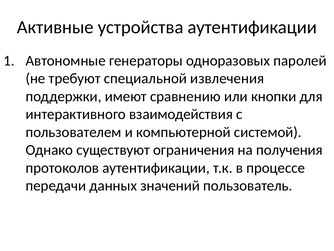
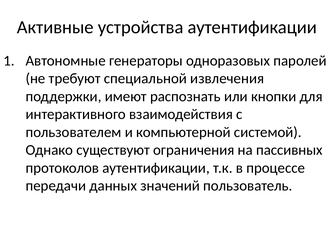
сравнению: сравнению -> распознать
получения: получения -> пассивных
